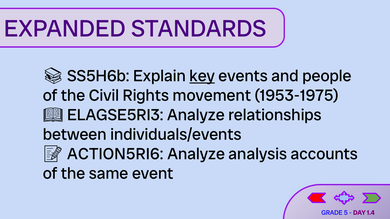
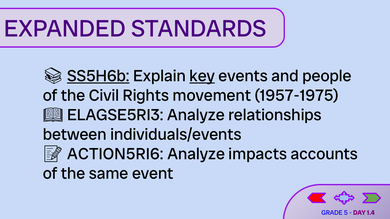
SS5H6b underline: none -> present
1953-1975: 1953-1975 -> 1957-1975
analysis: analysis -> impacts
